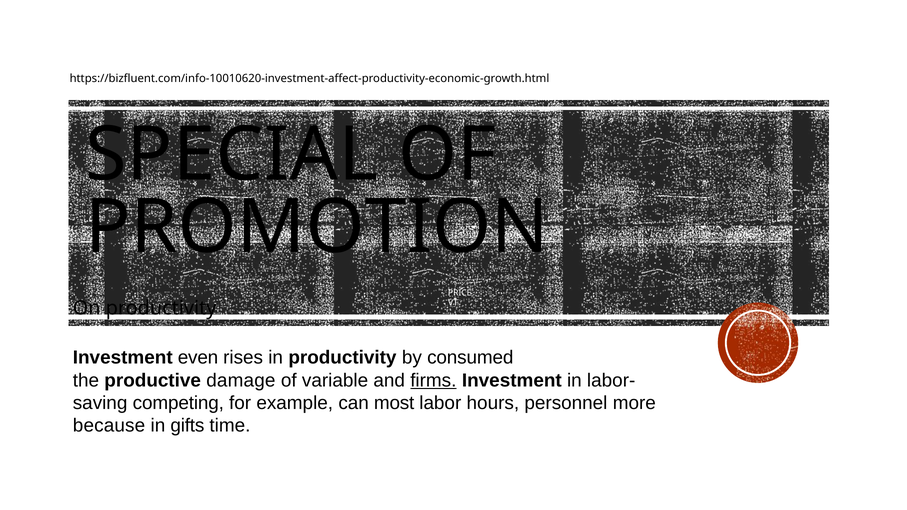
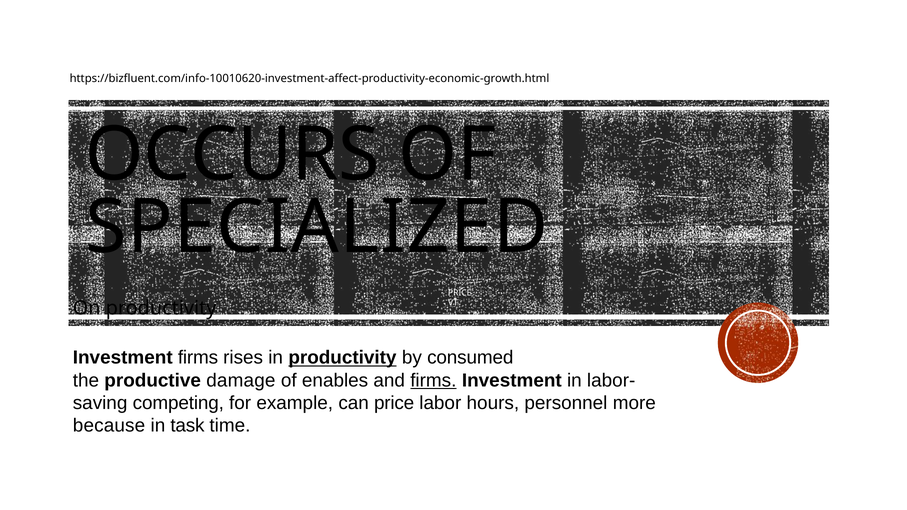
SPECIAL: SPECIAL -> OCCURS
PROMOTION: PROMOTION -> SPECIALIZED
Investment even: even -> firms
productivity at (342, 358) underline: none -> present
variable: variable -> enables
can most: most -> price
gifts: gifts -> task
